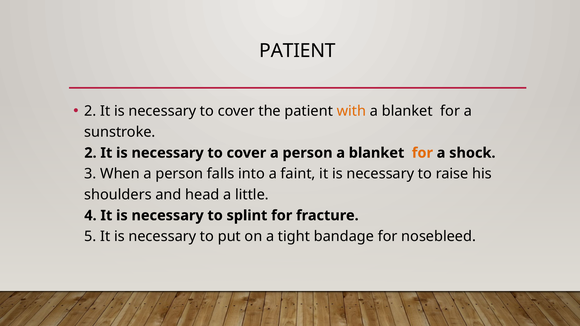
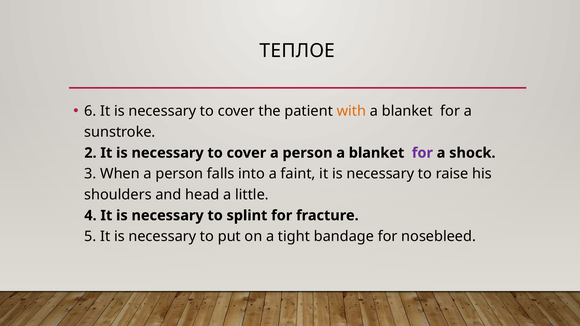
PATIENT at (298, 51): PATIENT -> ТЕПЛОЕ
2 at (90, 111): 2 -> 6
for at (422, 153) colour: orange -> purple
